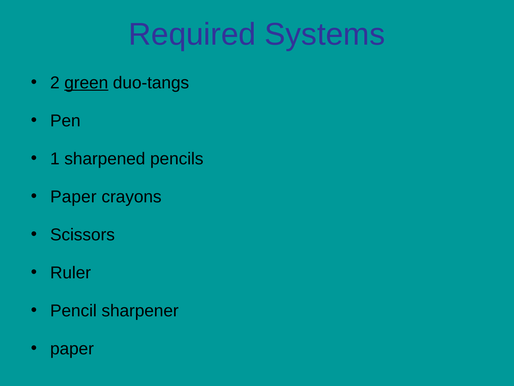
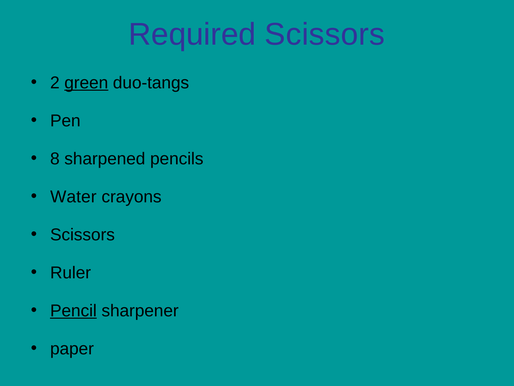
Required Systems: Systems -> Scissors
1: 1 -> 8
Paper at (73, 197): Paper -> Water
Pencil underline: none -> present
